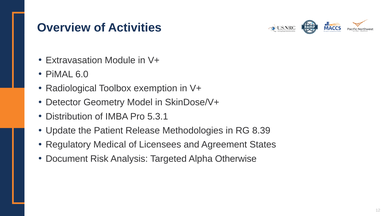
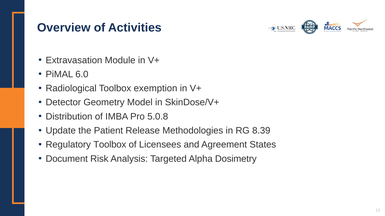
5.3.1: 5.3.1 -> 5.0.8
Regulatory Medical: Medical -> Toolbox
Otherwise: Otherwise -> Dosimetry
